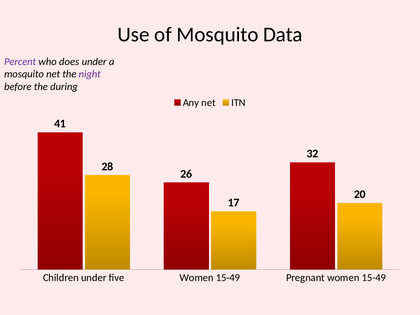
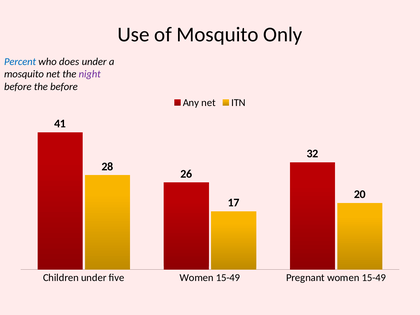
Data: Data -> Only
Percent colour: purple -> blue
the during: during -> before
